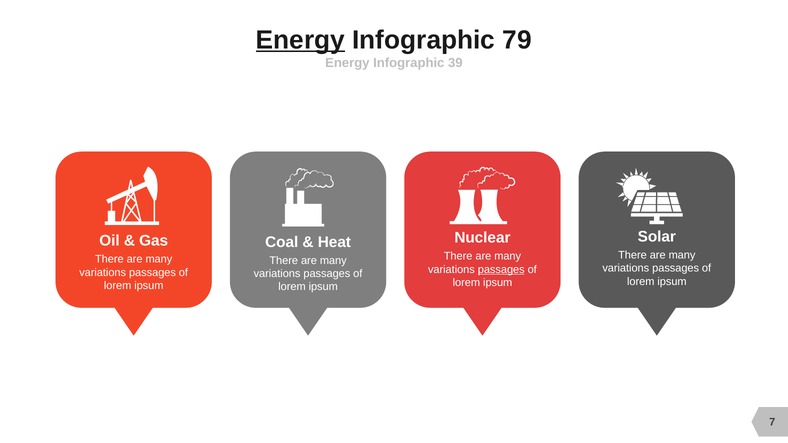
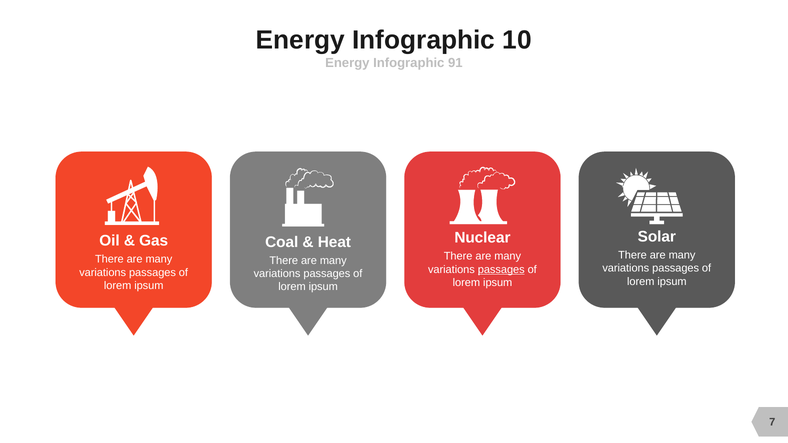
Energy at (300, 40) underline: present -> none
79: 79 -> 10
39: 39 -> 91
